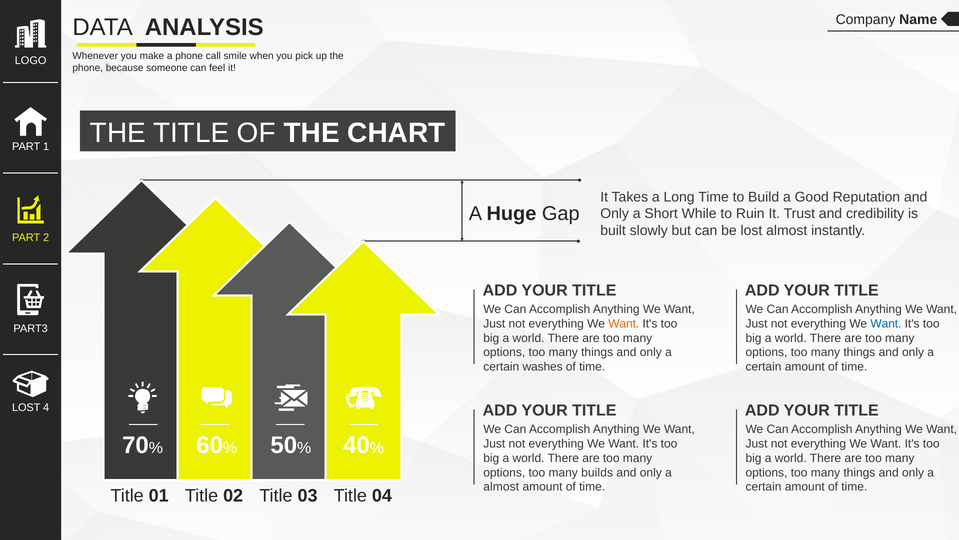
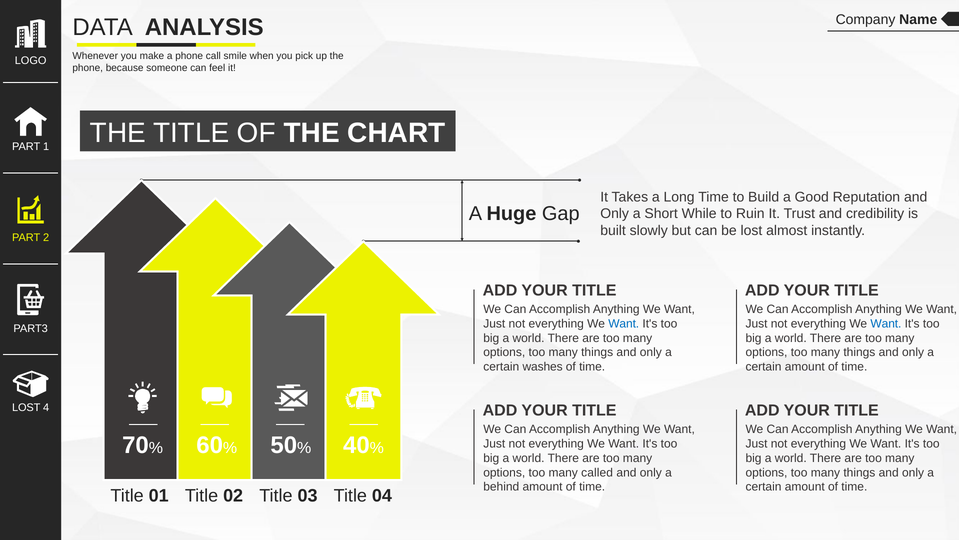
Want at (624, 323) colour: orange -> blue
builds: builds -> called
almost at (501, 486): almost -> behind
